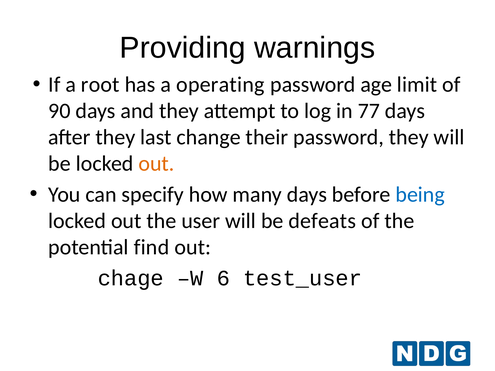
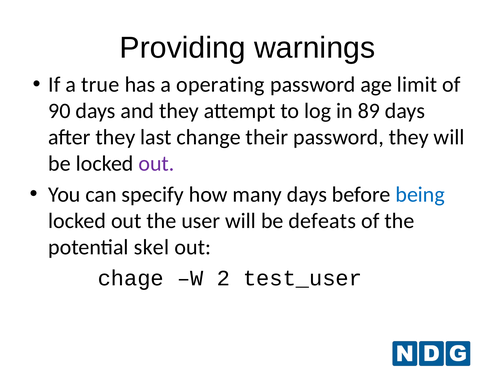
root: root -> true
77: 77 -> 89
out at (156, 164) colour: orange -> purple
find: find -> skel
6: 6 -> 2
